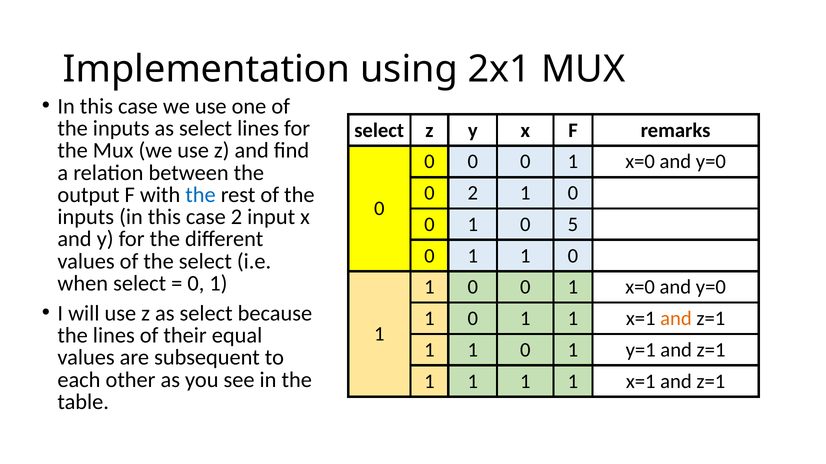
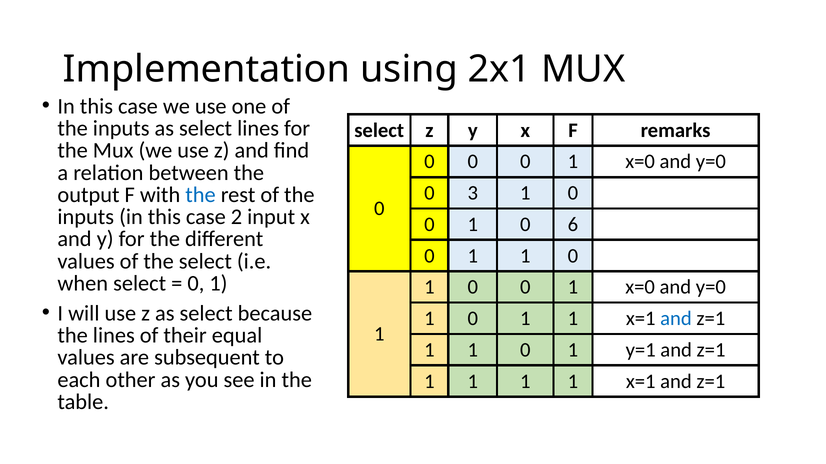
0 2: 2 -> 3
5: 5 -> 6
and at (676, 319) colour: orange -> blue
